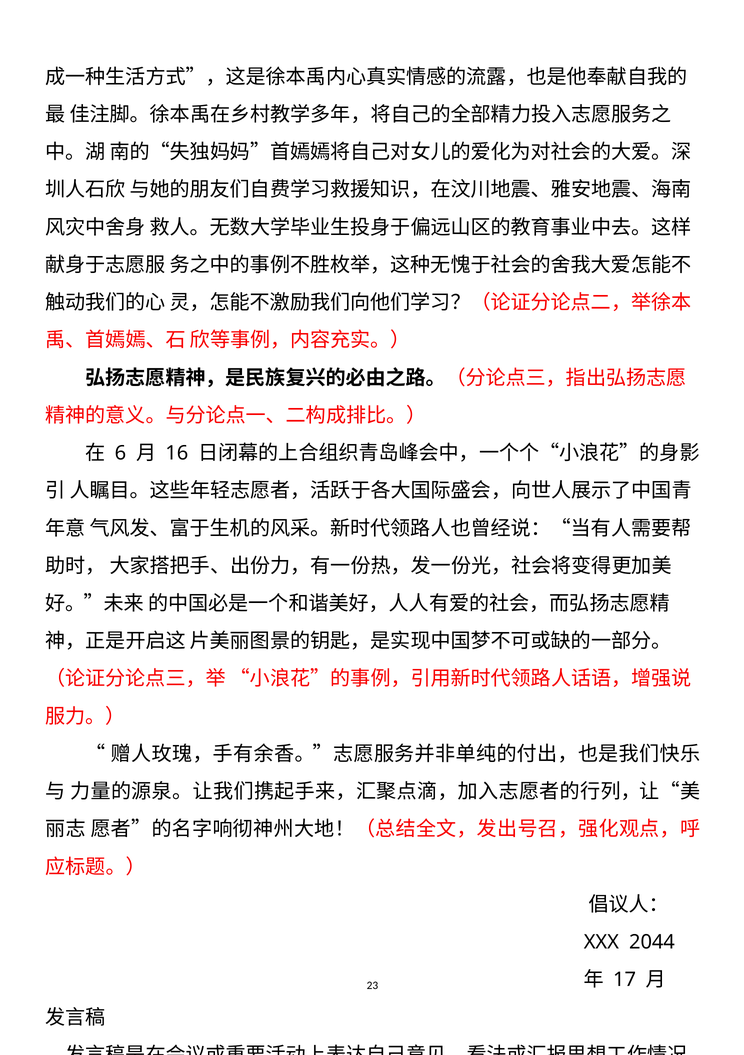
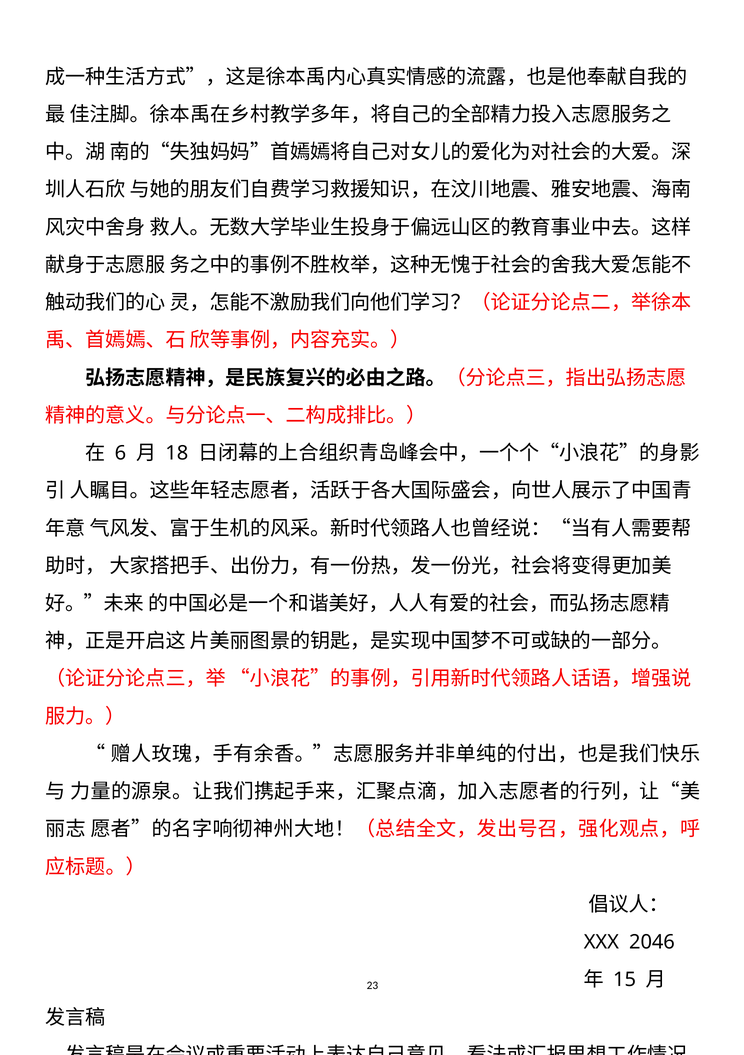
16: 16 -> 18
2044: 2044 -> 2046
17: 17 -> 15
